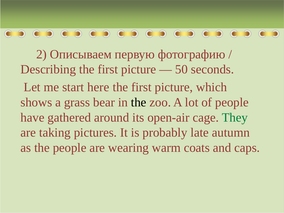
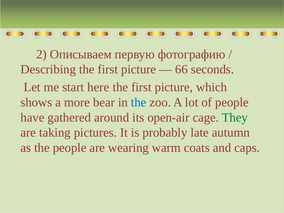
50: 50 -> 66
grass: grass -> more
the at (139, 102) colour: black -> blue
